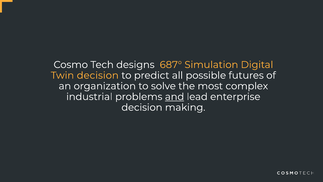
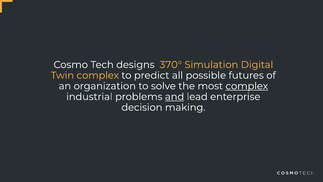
687°: 687° -> 370°
Twin decision: decision -> complex
complex at (247, 86) underline: none -> present
